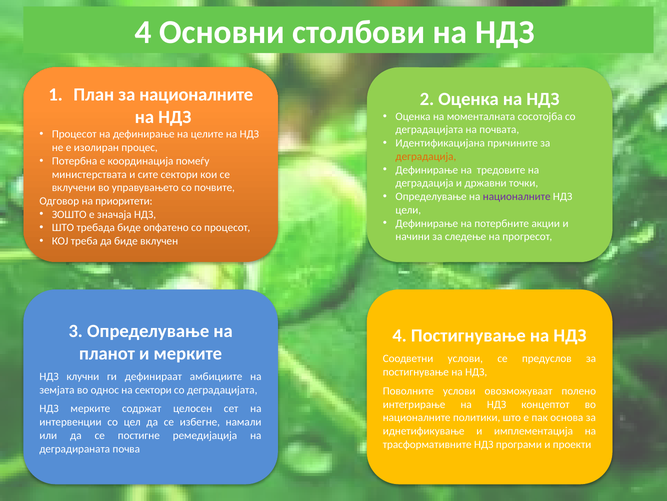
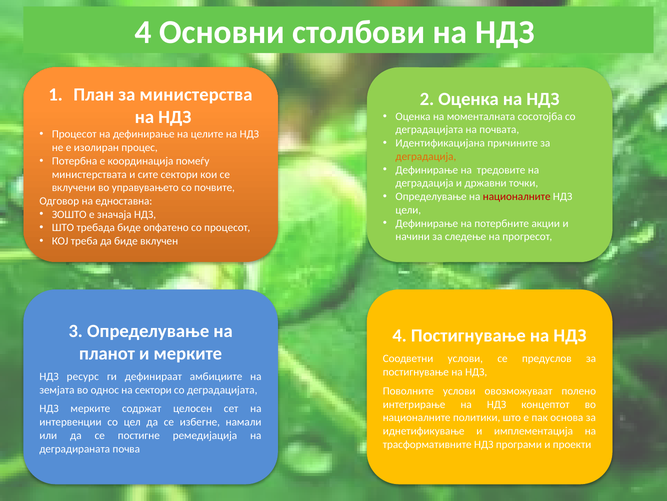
за националните: националните -> министерства
националните at (517, 196) colour: purple -> red
приоритети: приоритети -> едноставна
клучни: клучни -> ресурс
